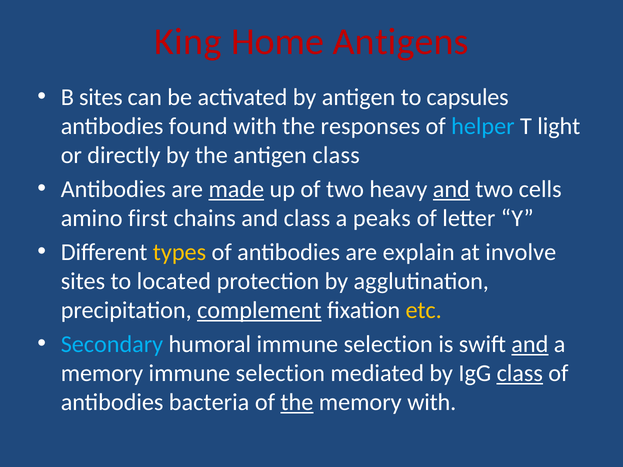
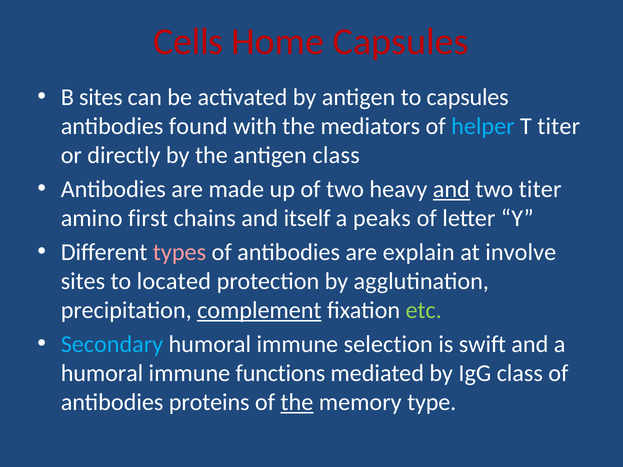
King: King -> Cells
Home Antigens: Antigens -> Capsules
responses: responses -> mediators
T light: light -> titer
made underline: present -> none
two cells: cells -> titer
and class: class -> itself
types colour: yellow -> pink
etc colour: yellow -> light green
and at (530, 345) underline: present -> none
memory at (102, 374): memory -> humoral
selection at (280, 374): selection -> functions
class at (520, 374) underline: present -> none
bacteria: bacteria -> proteins
memory with: with -> type
